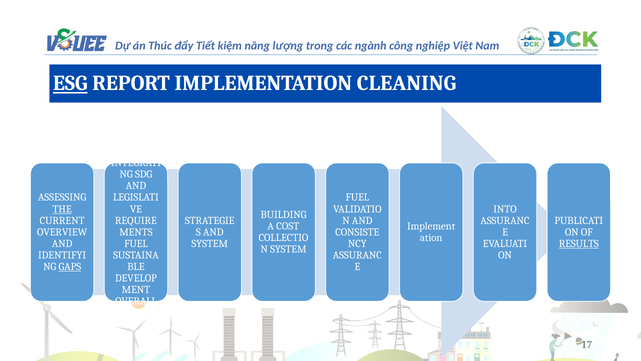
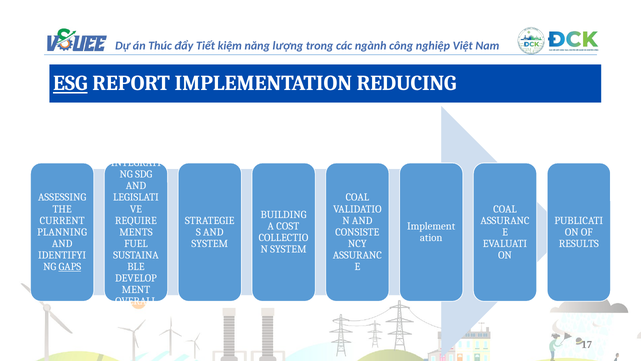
CLEANING: CLEANING -> REDUCING
FUEL at (357, 197): FUEL -> COAL
THE underline: present -> none
INTO at (505, 209): INTO -> COAL
OVERVIEW: OVERVIEW -> PLANNING
RESULTS underline: present -> none
